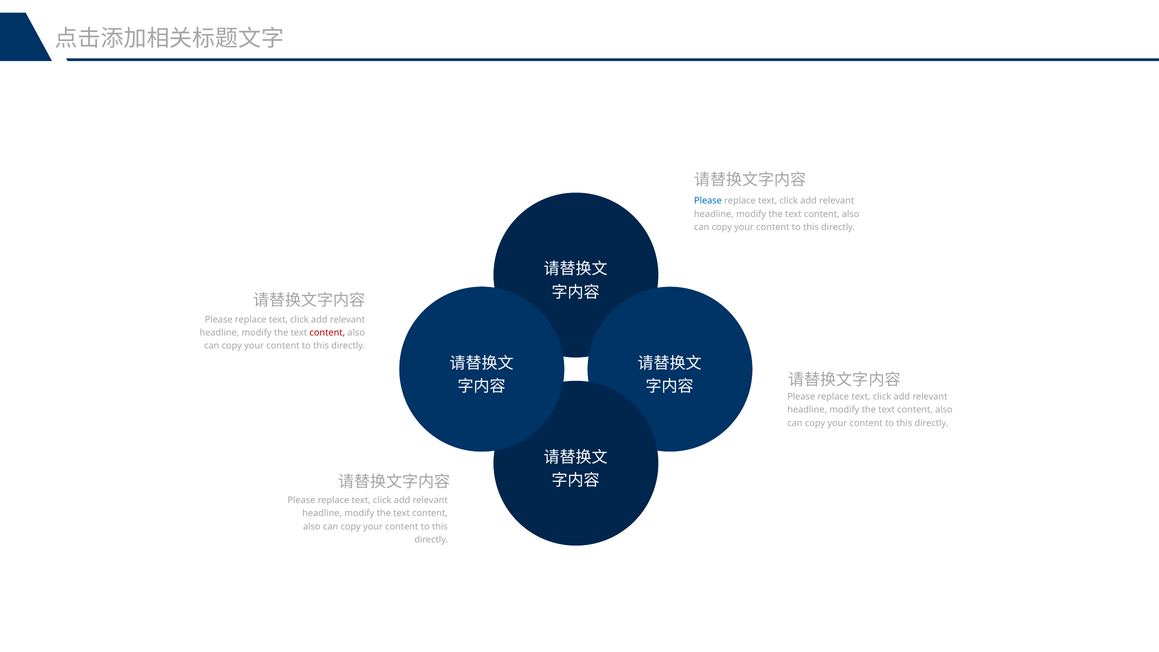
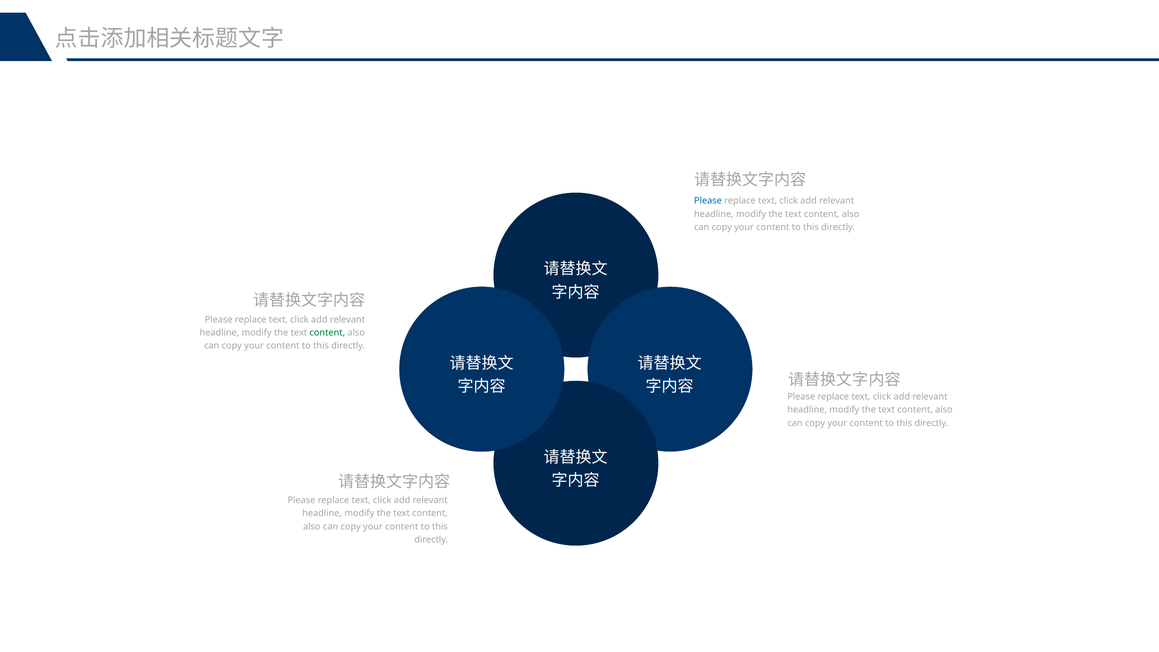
content at (327, 333) colour: red -> green
